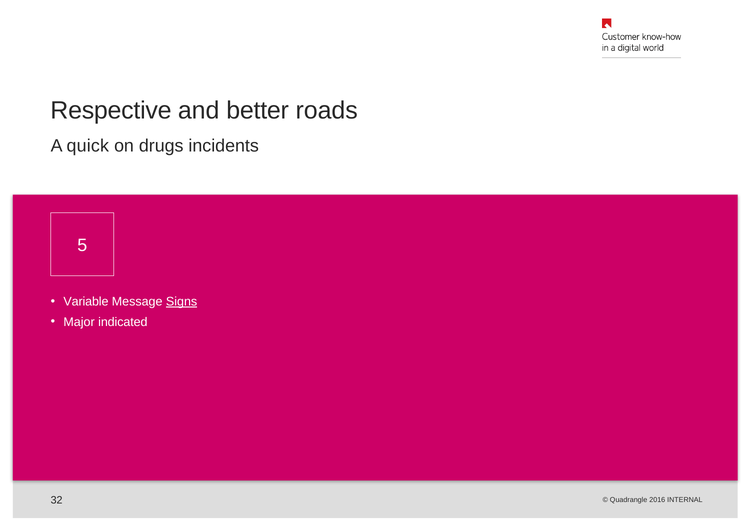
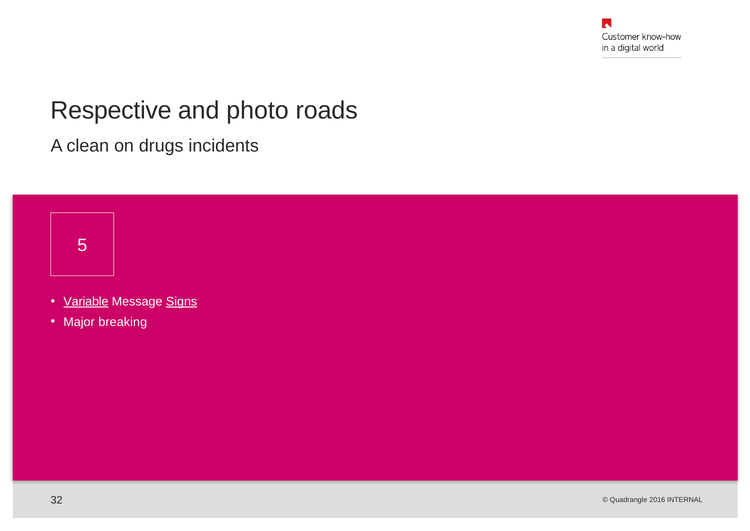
better: better -> photo
quick: quick -> clean
Variable underline: none -> present
indicated: indicated -> breaking
